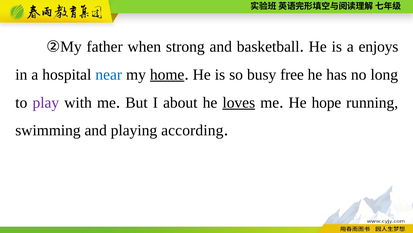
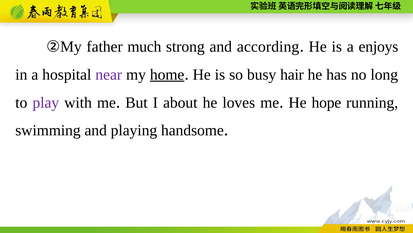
when: when -> much
basketball: basketball -> according
near colour: blue -> purple
free: free -> hair
loves underline: present -> none
according: according -> handsome
